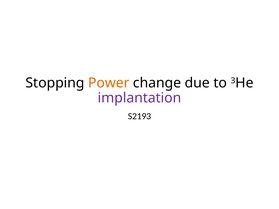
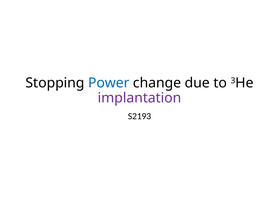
Power colour: orange -> blue
